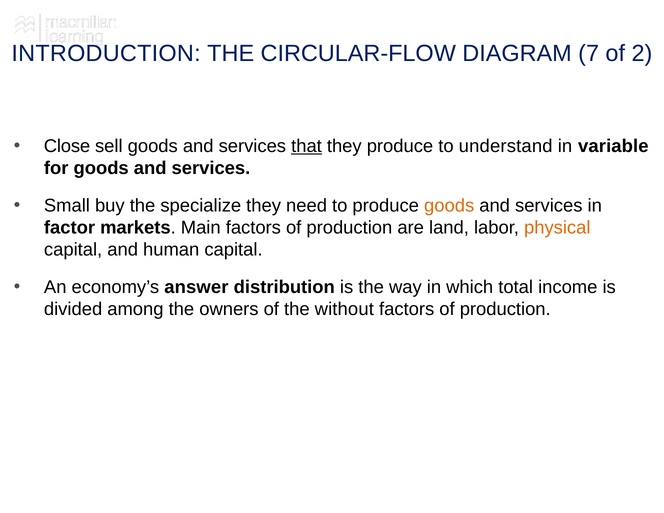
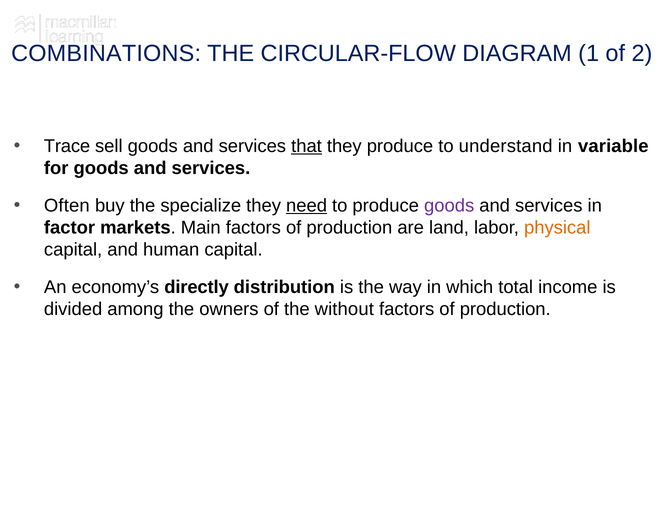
INTRODUCTION: INTRODUCTION -> COMBINATIONS
7: 7 -> 1
Close: Close -> Trace
Small: Small -> Often
need underline: none -> present
goods at (449, 206) colour: orange -> purple
answer: answer -> directly
